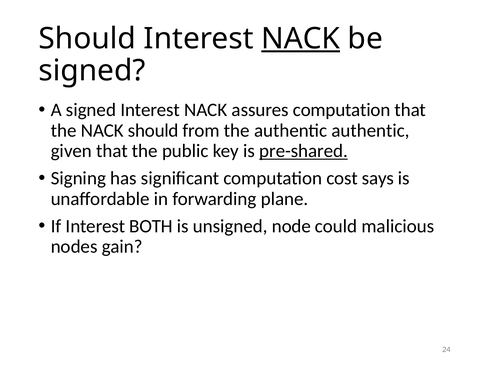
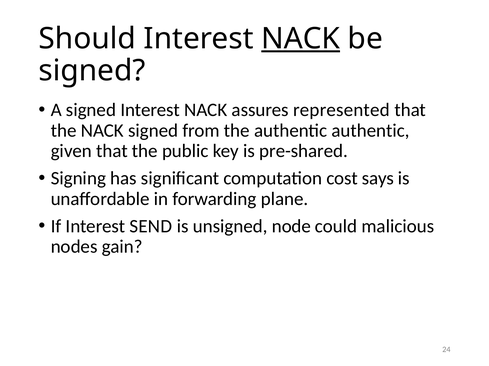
assures computation: computation -> represented
NACK should: should -> signed
pre-shared underline: present -> none
BOTH: BOTH -> SEND
